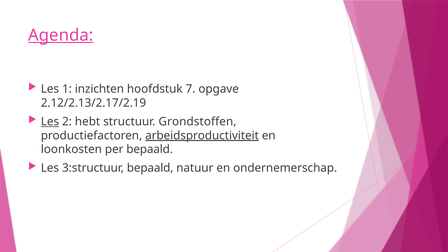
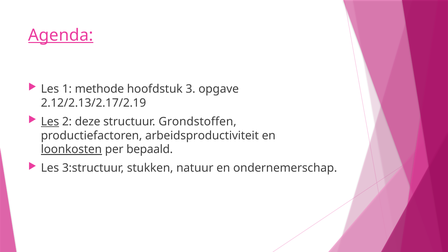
inzichten: inzichten -> methode
7: 7 -> 3
hebt: hebt -> deze
arbeidsproductiviteit underline: present -> none
loonkosten underline: none -> present
3:structuur bepaald: bepaald -> stukken
